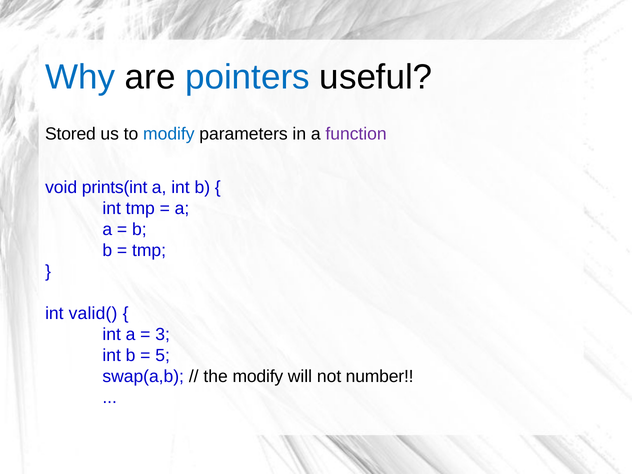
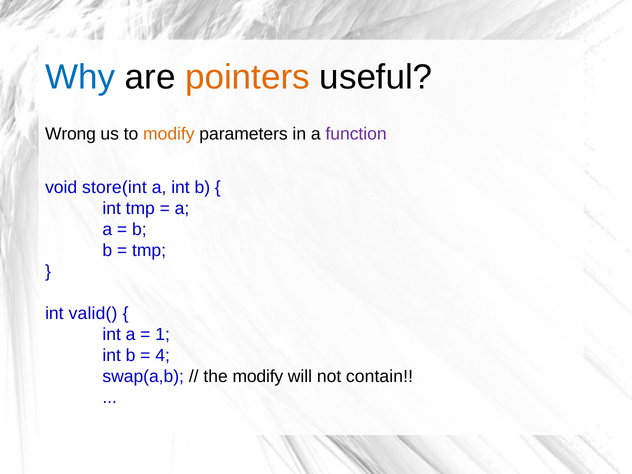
pointers colour: blue -> orange
Stored: Stored -> Wrong
modify at (169, 134) colour: blue -> orange
prints(int: prints(int -> store(int
3: 3 -> 1
5: 5 -> 4
number: number -> contain
